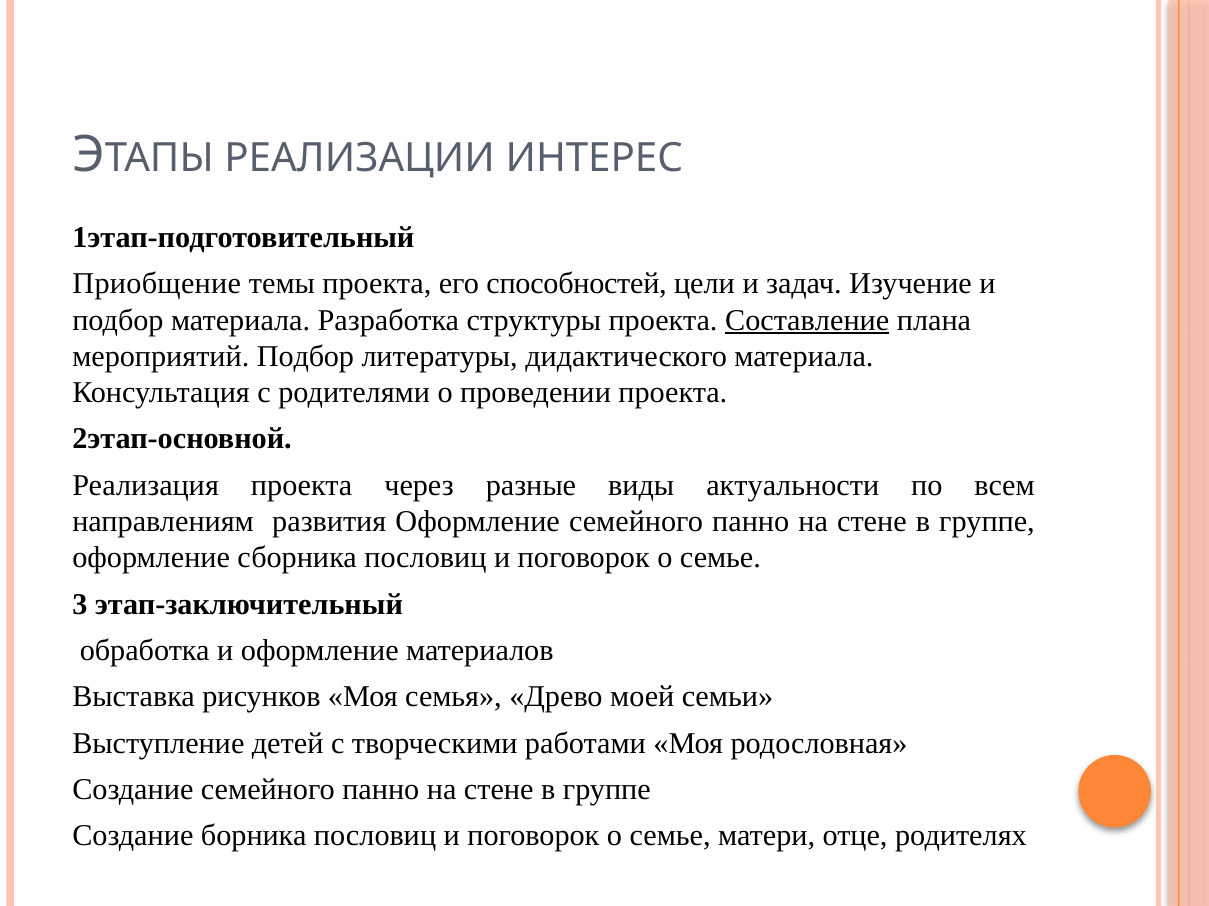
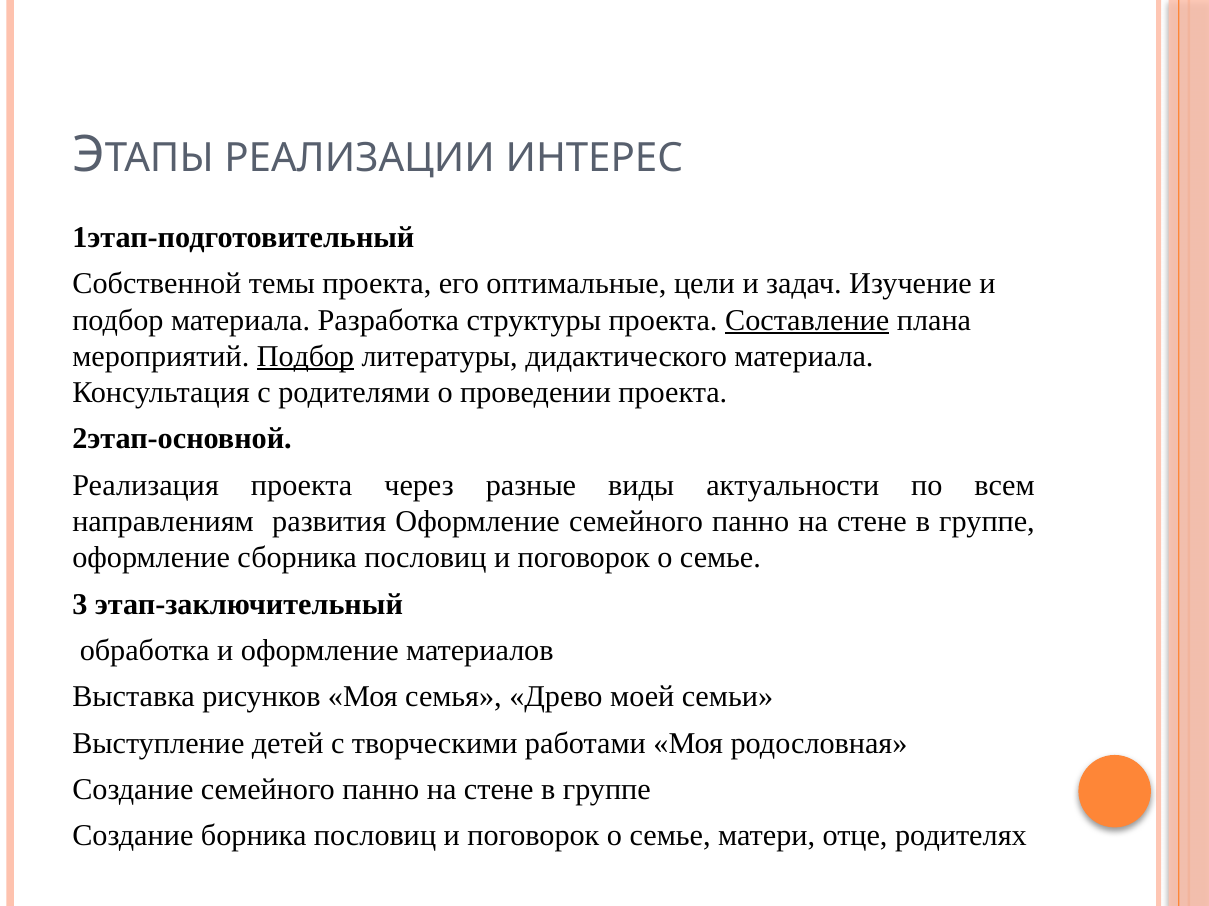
Приобщение: Приобщение -> Собственной
способностей: способностей -> оптимальные
Подбор at (305, 357) underline: none -> present
